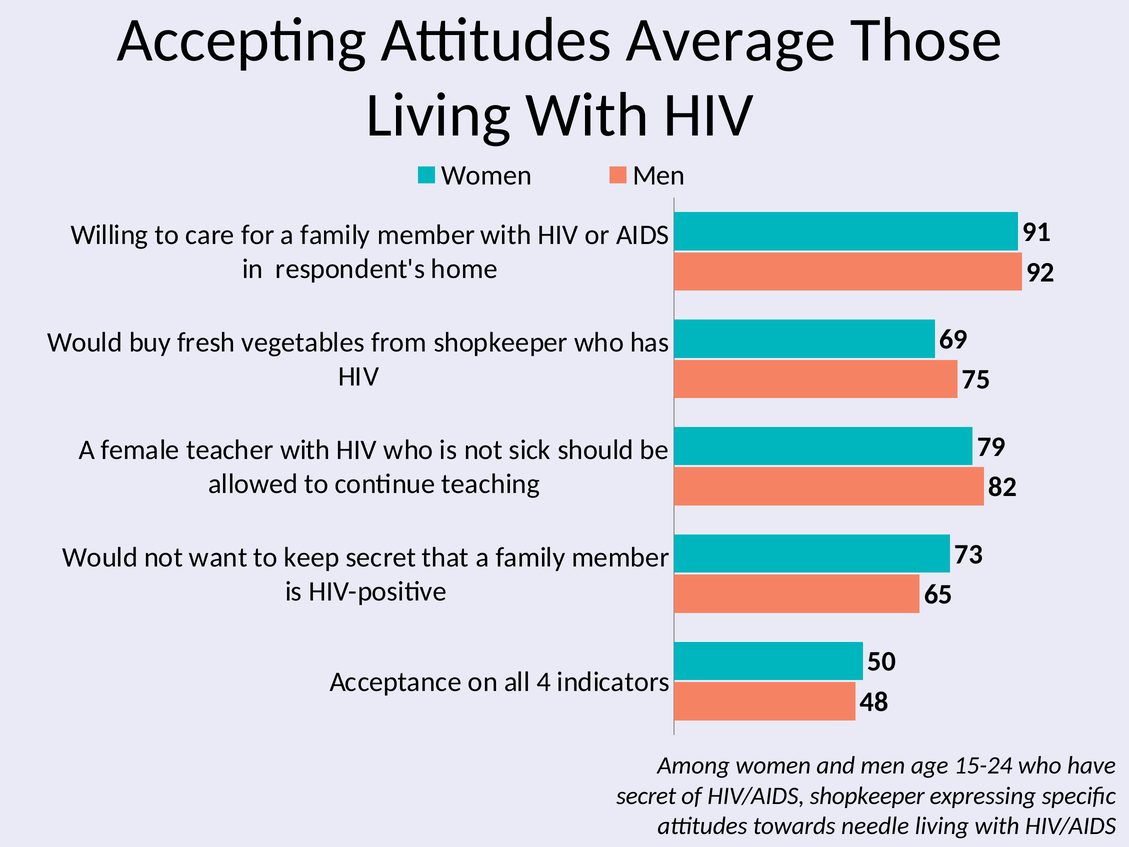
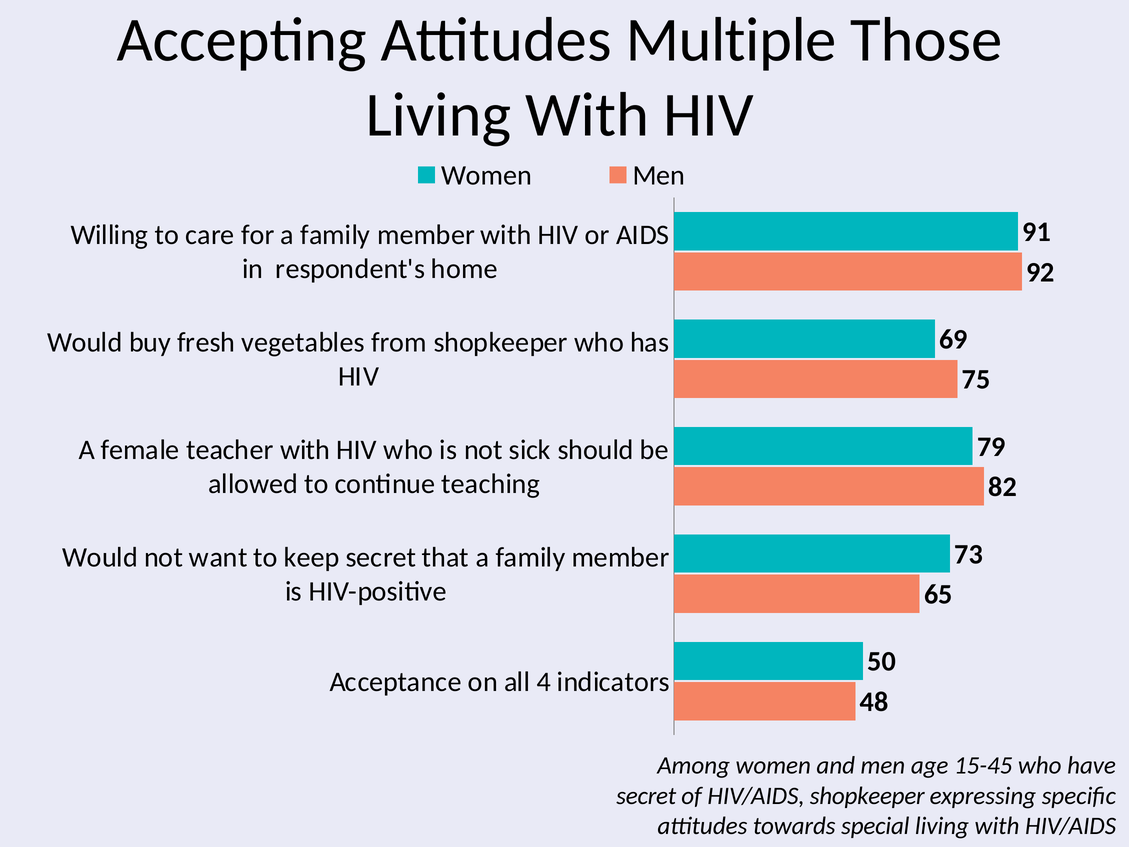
Average: Average -> Multiple
15-24: 15-24 -> 15-45
needle: needle -> special
